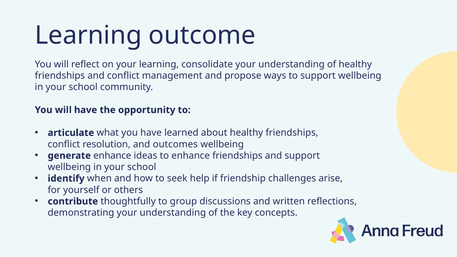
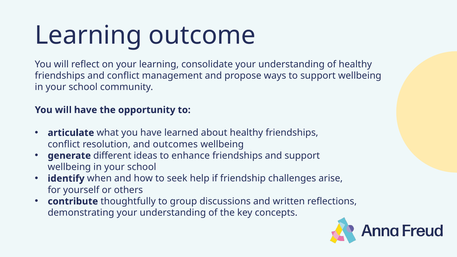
generate enhance: enhance -> different
